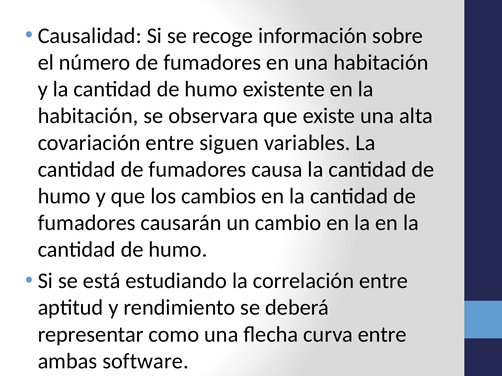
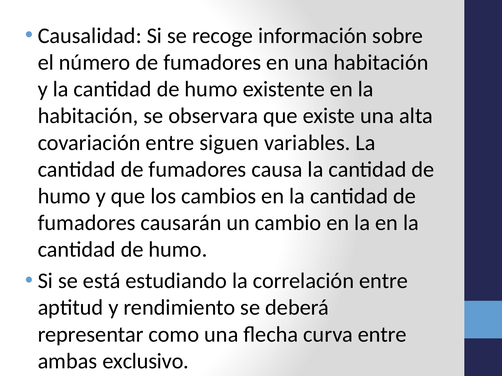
software: software -> exclusivo
